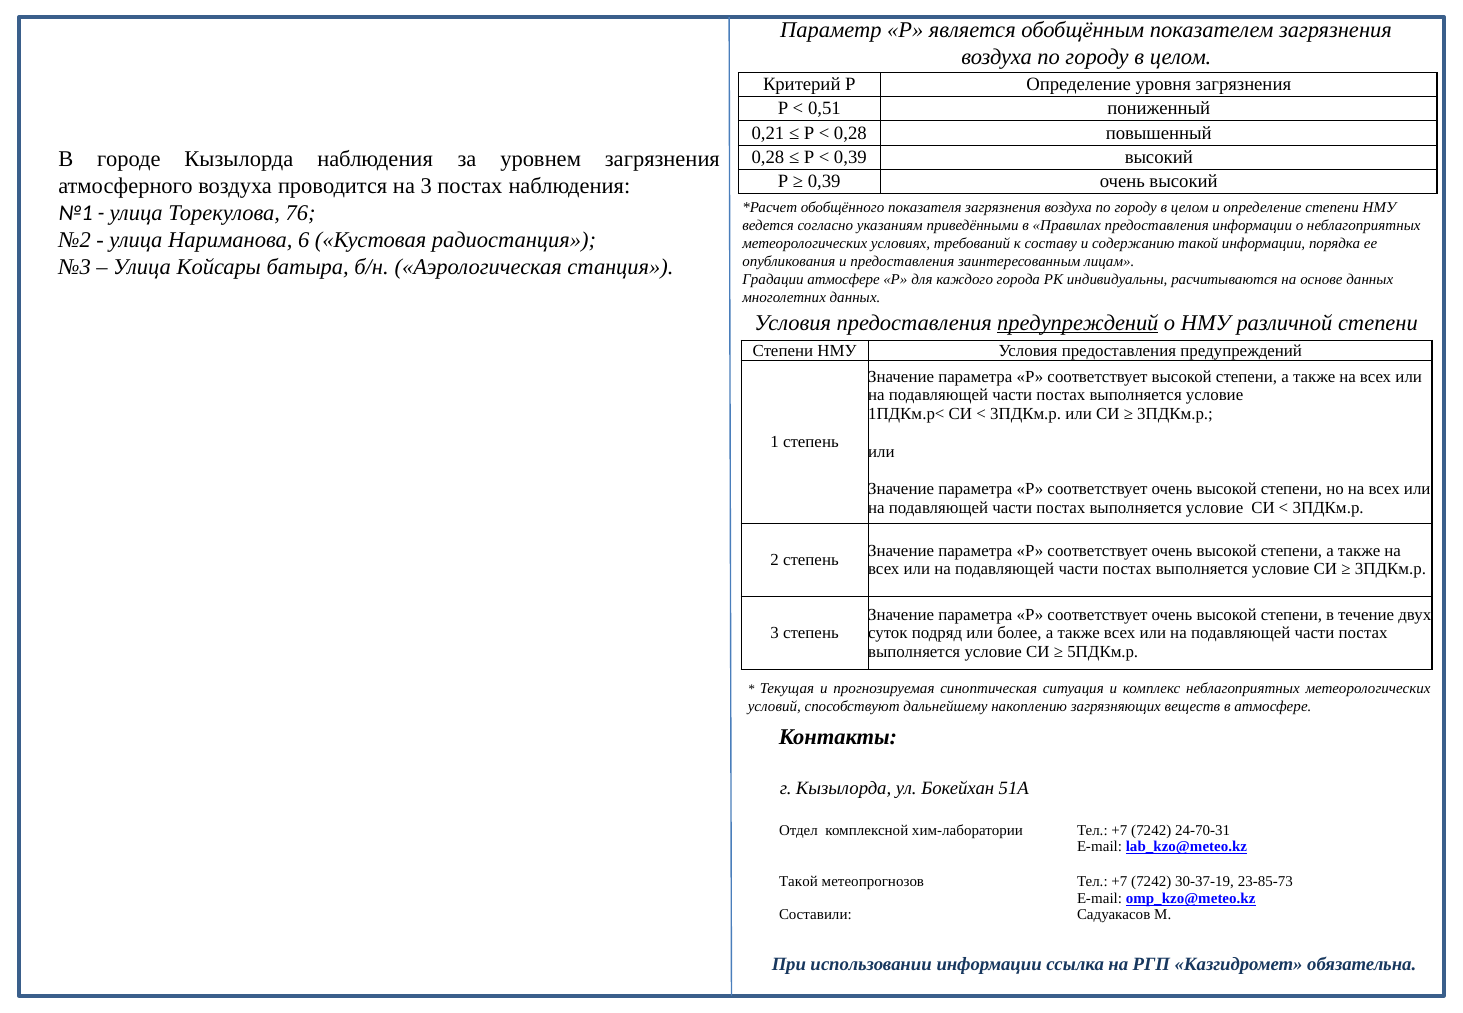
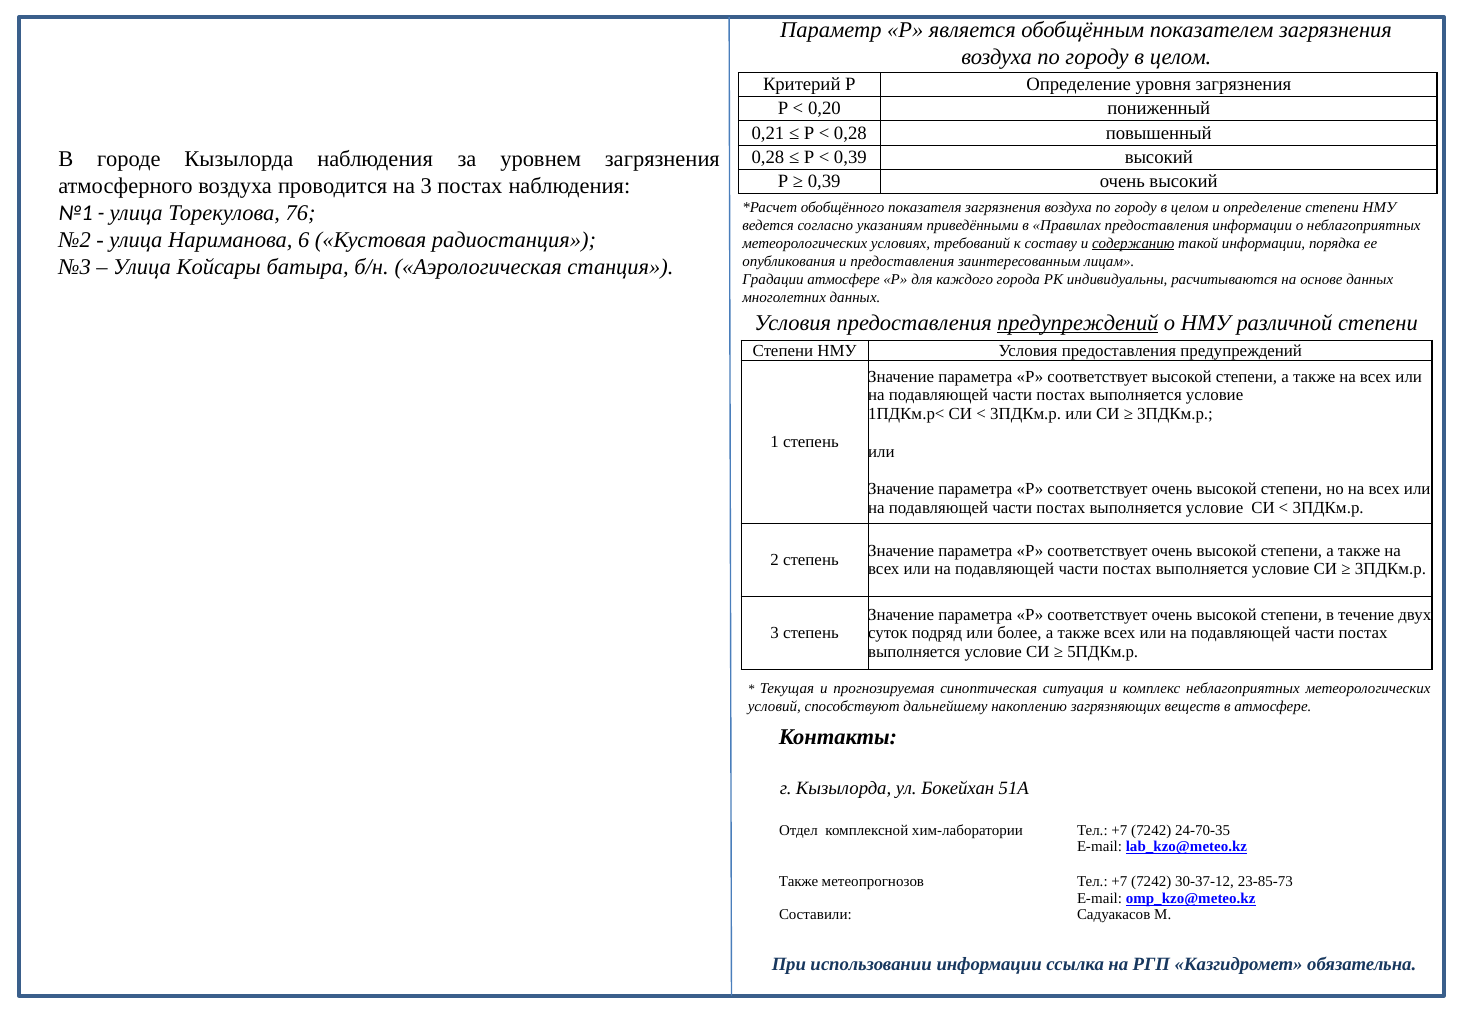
0,51: 0,51 -> 0,20
содержанию underline: none -> present
24-70-31: 24-70-31 -> 24-70-35
Такой at (798, 882): Такой -> Также
30-37-19: 30-37-19 -> 30-37-12
